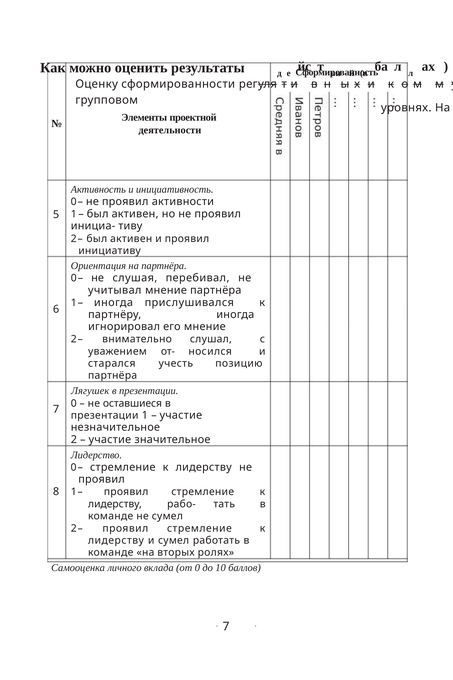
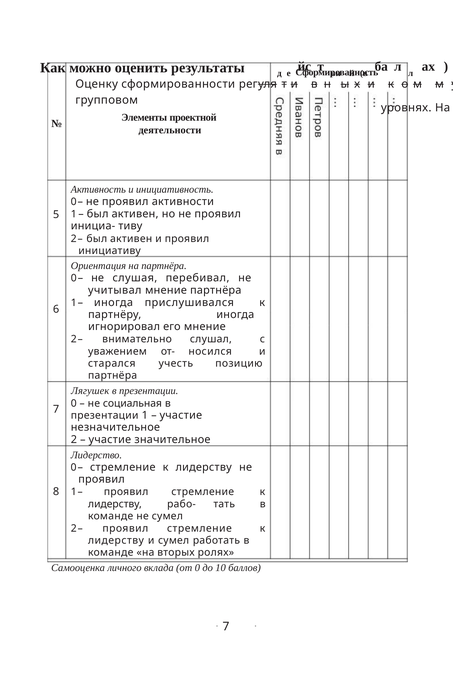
оставшиеся: оставшиеся -> социальная
